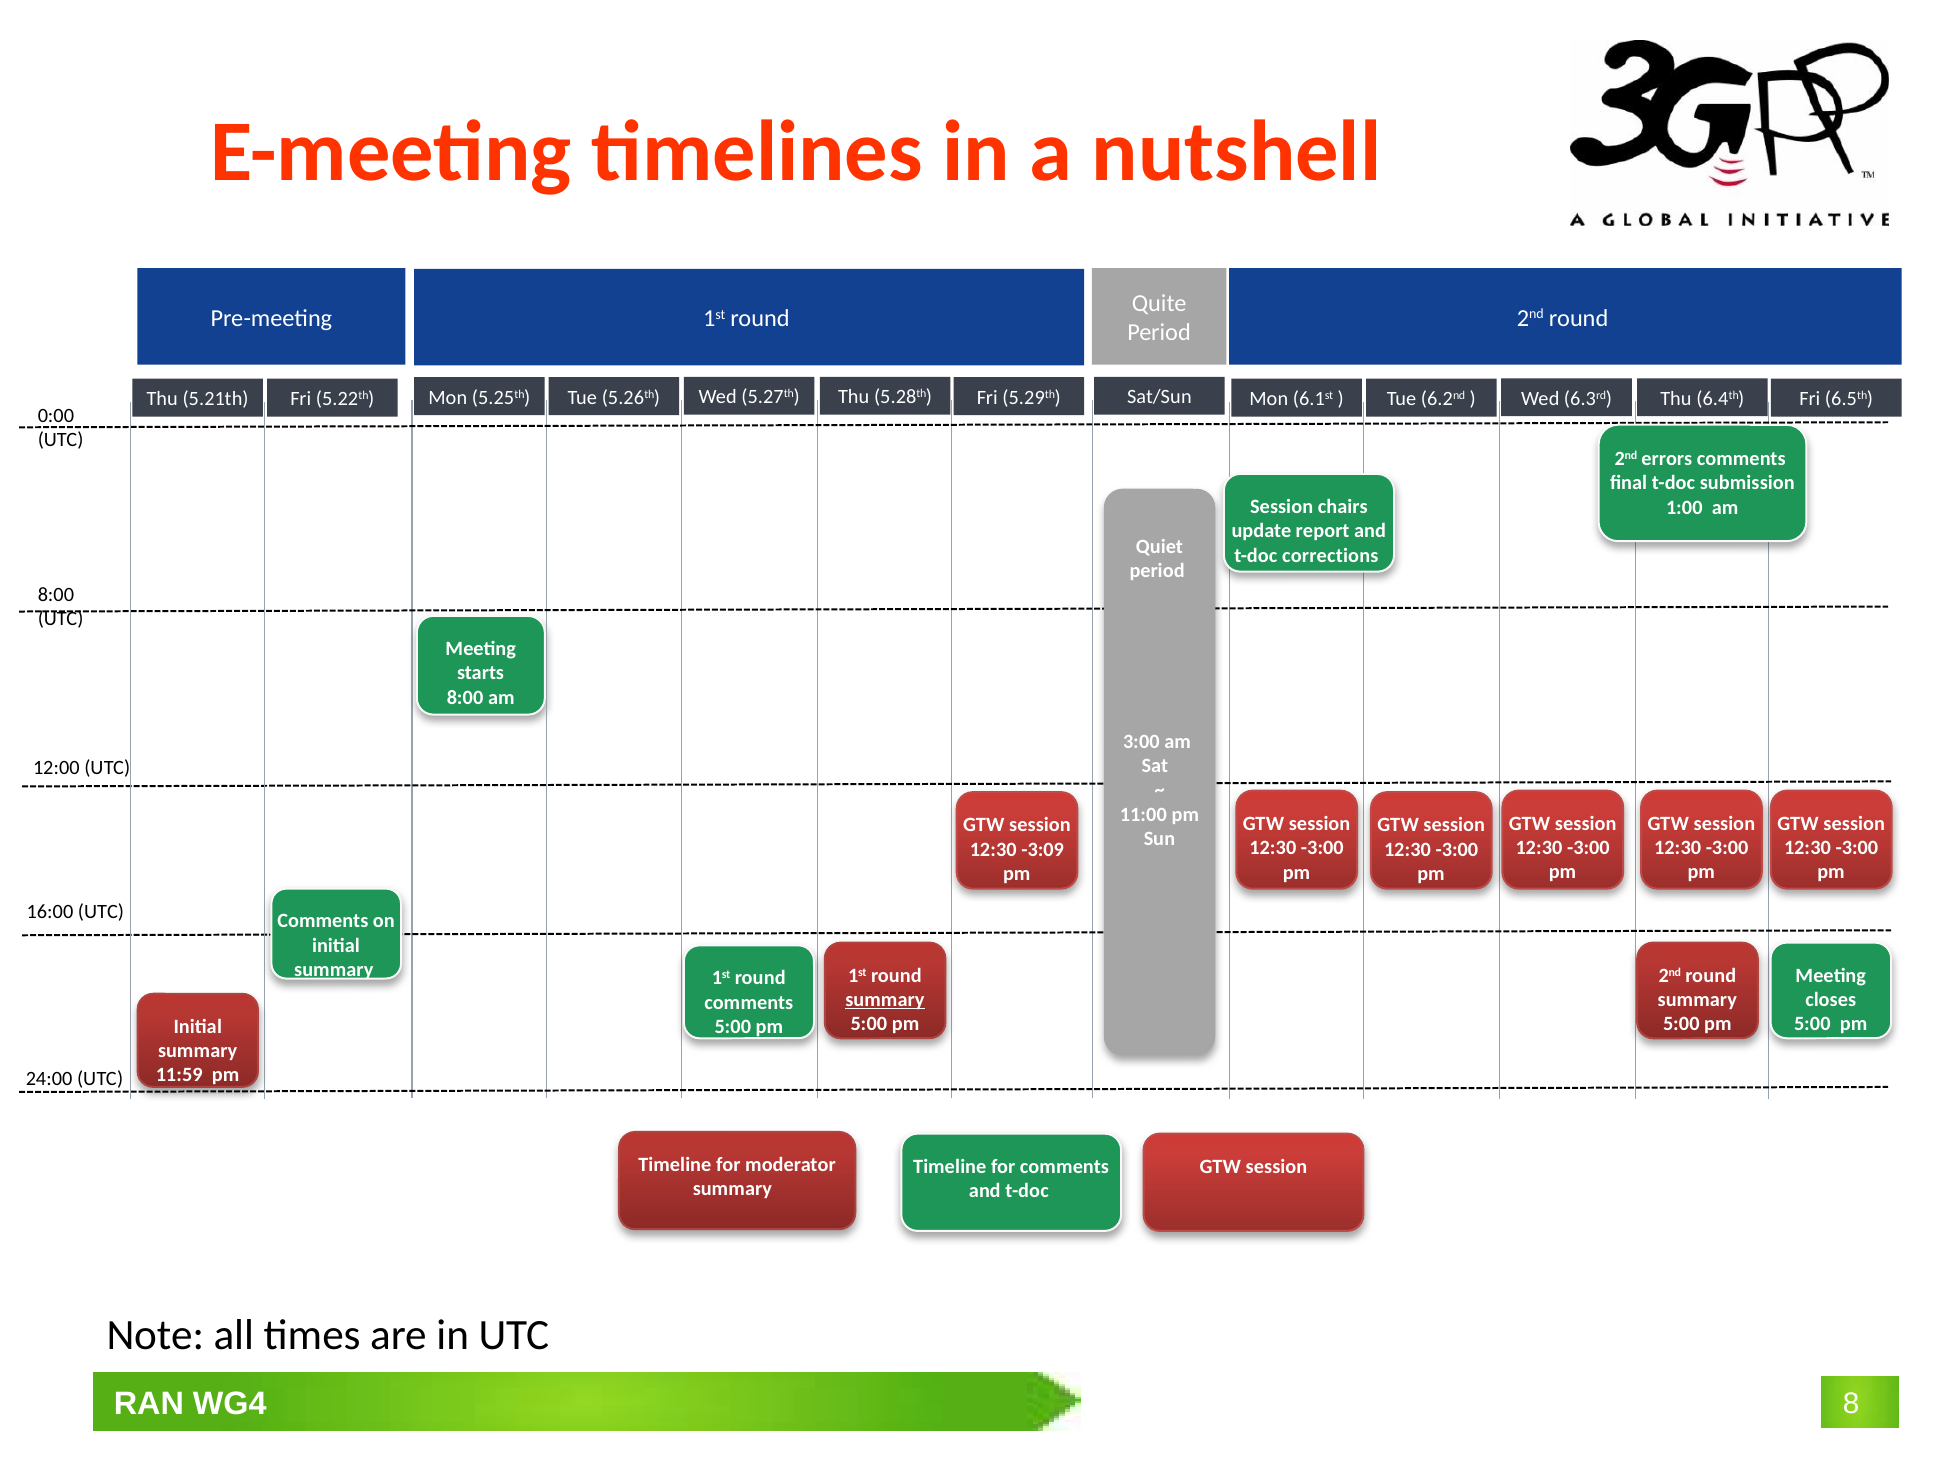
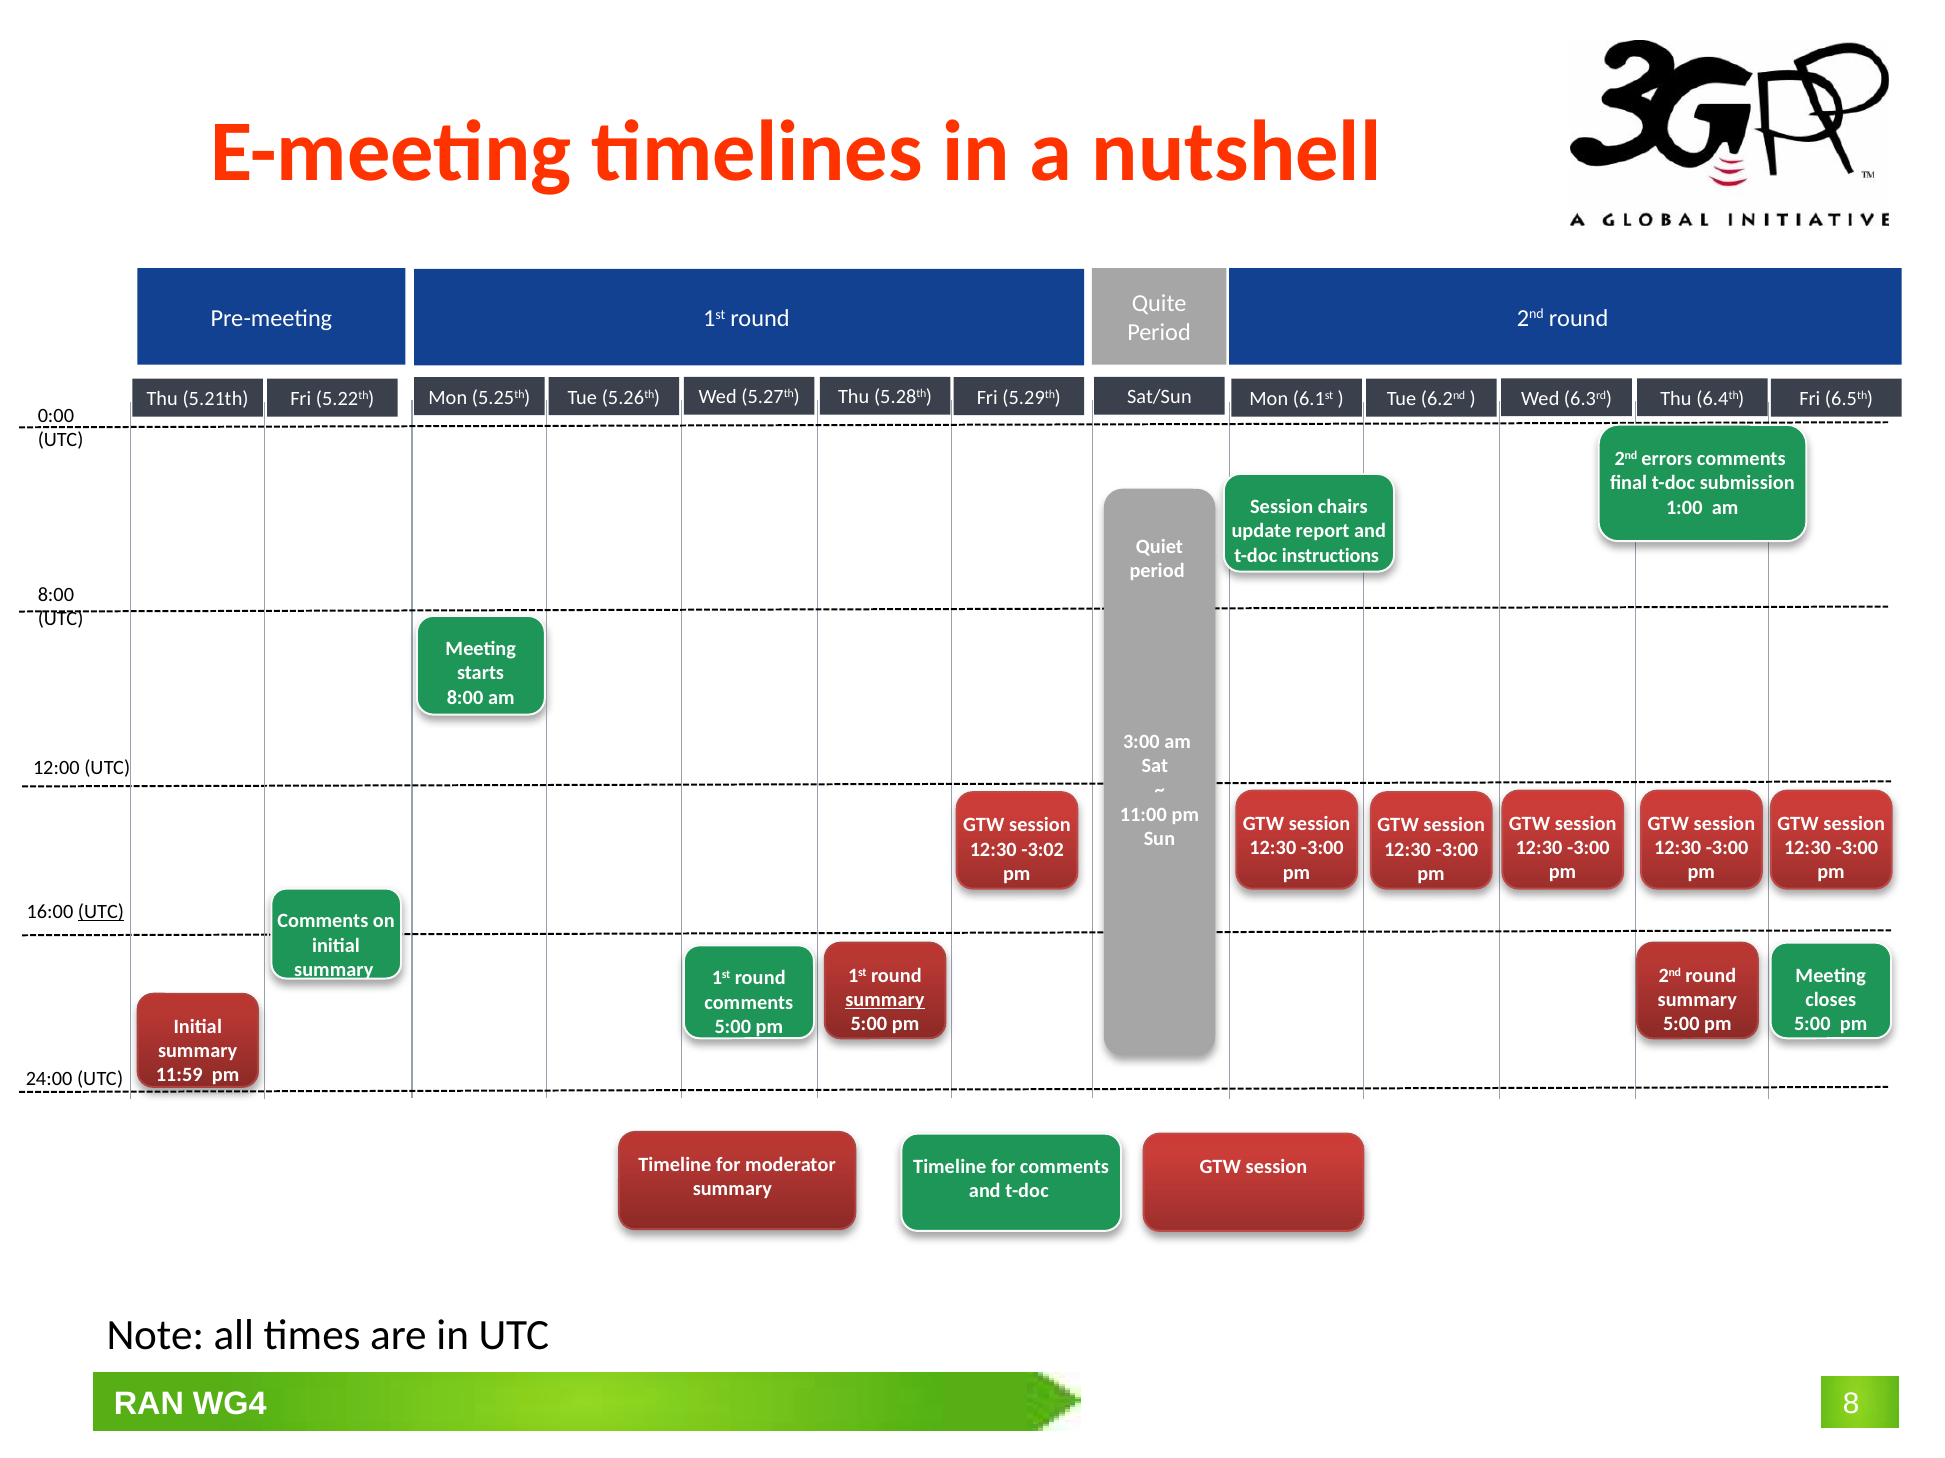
corrections: corrections -> instructions
-3:09: -3:09 -> -3:02
UTC at (101, 912) underline: none -> present
